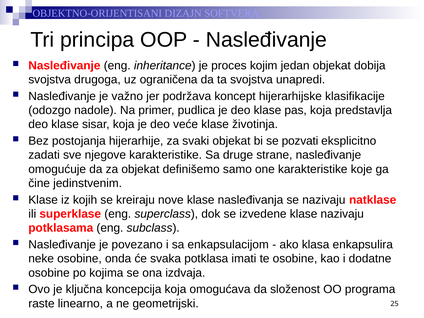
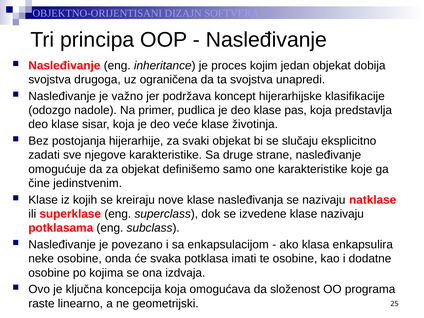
pozvati: pozvati -> slučaju
